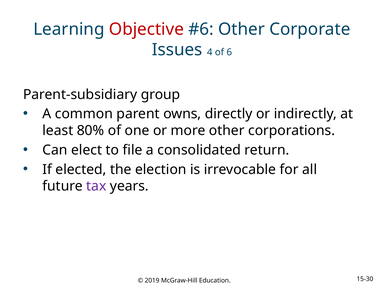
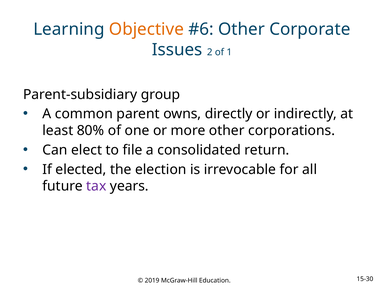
Objective colour: red -> orange
4: 4 -> 2
6: 6 -> 1
